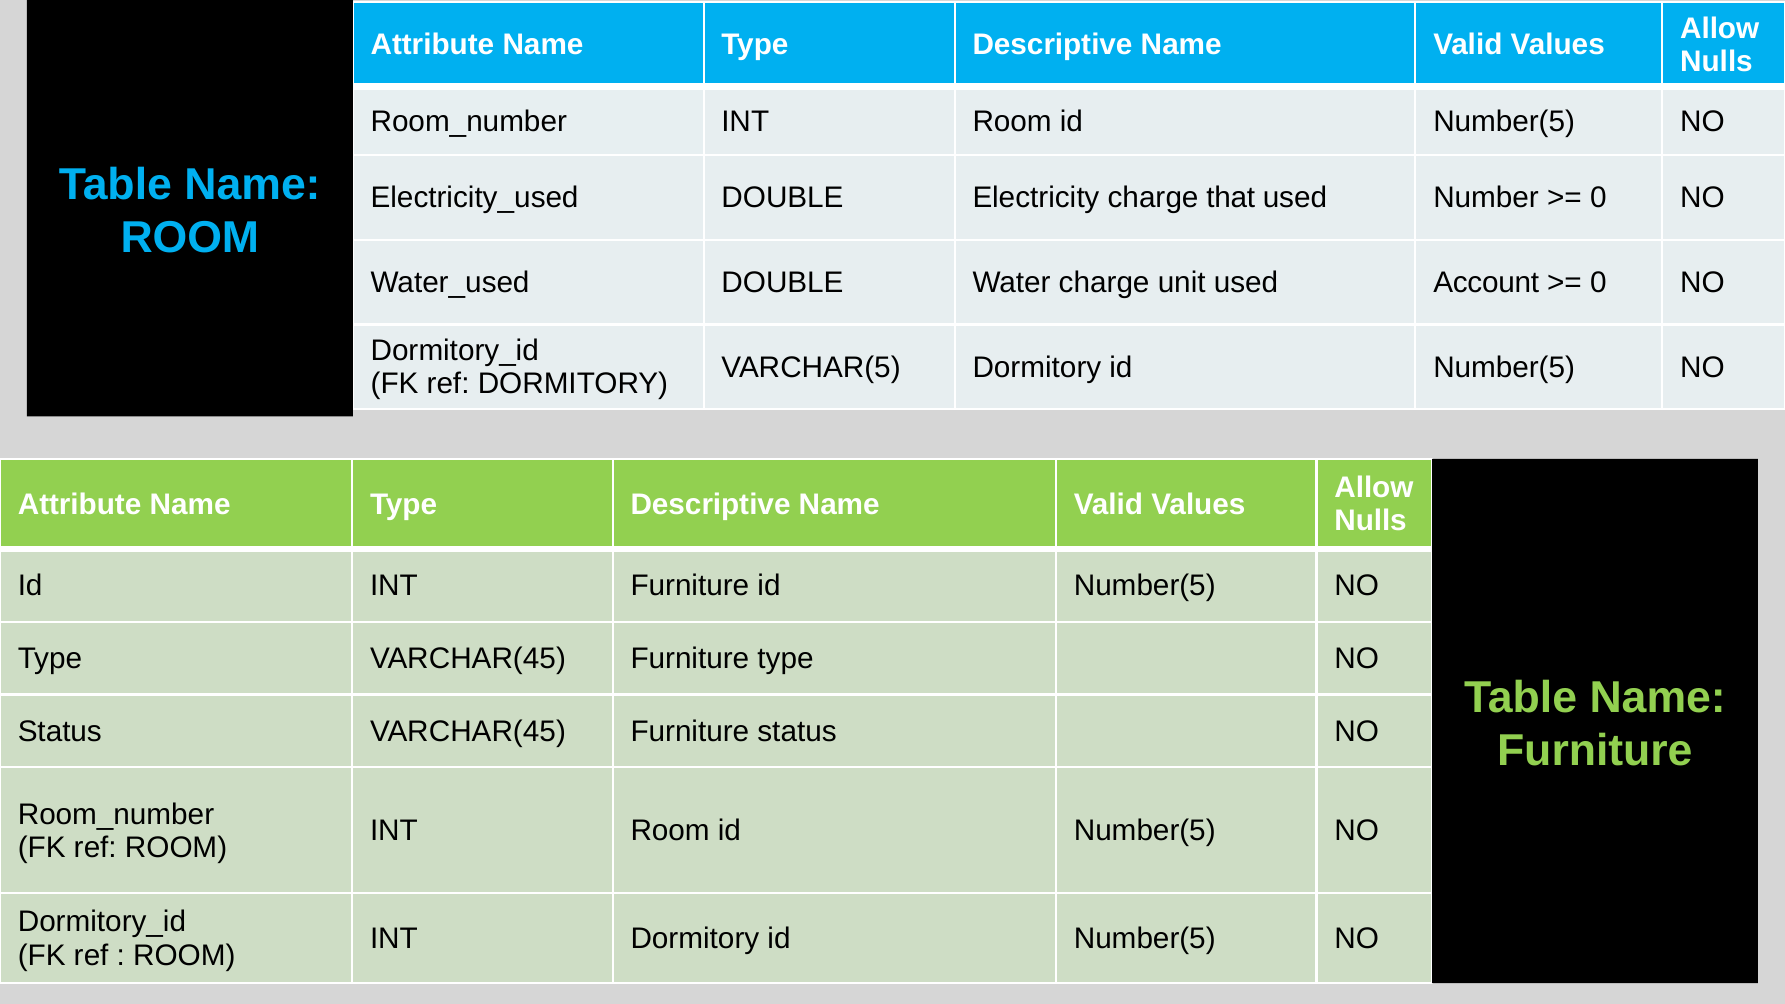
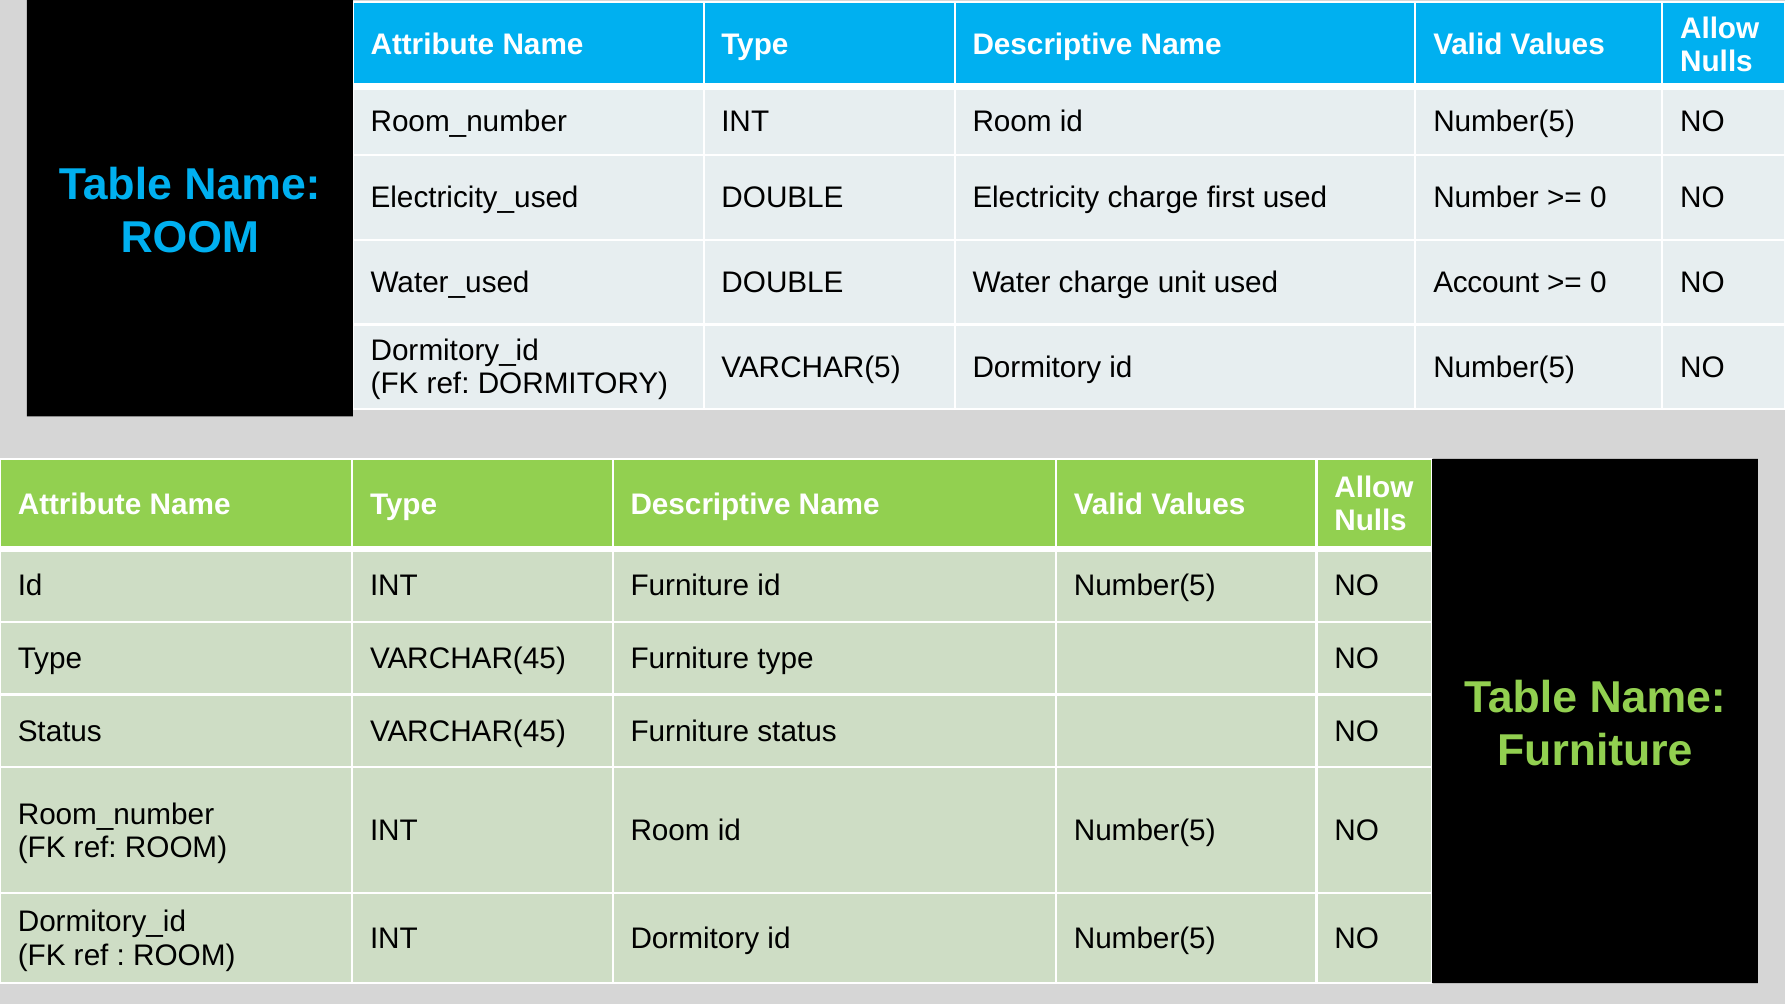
that: that -> first
